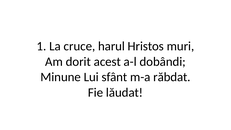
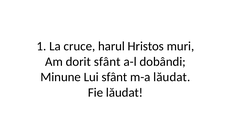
dorit acest: acest -> sfânt
m-a răbdat: răbdat -> lăudat
